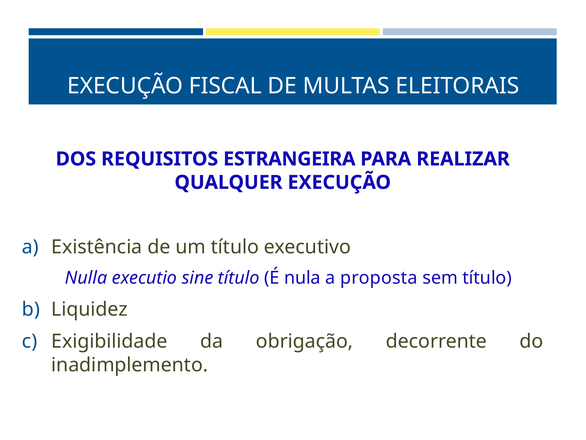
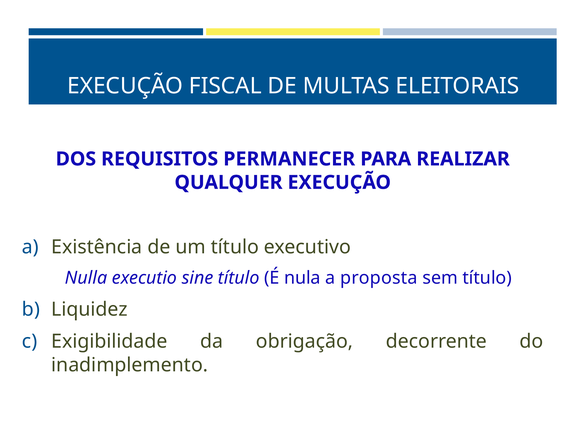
ESTRANGEIRA: ESTRANGEIRA -> PERMANECER
